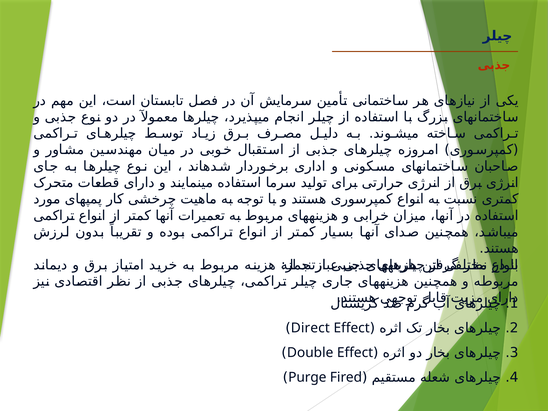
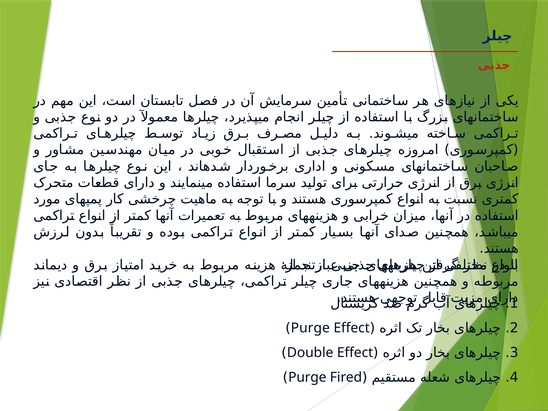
Direct at (310, 328): Direct -> Purge
